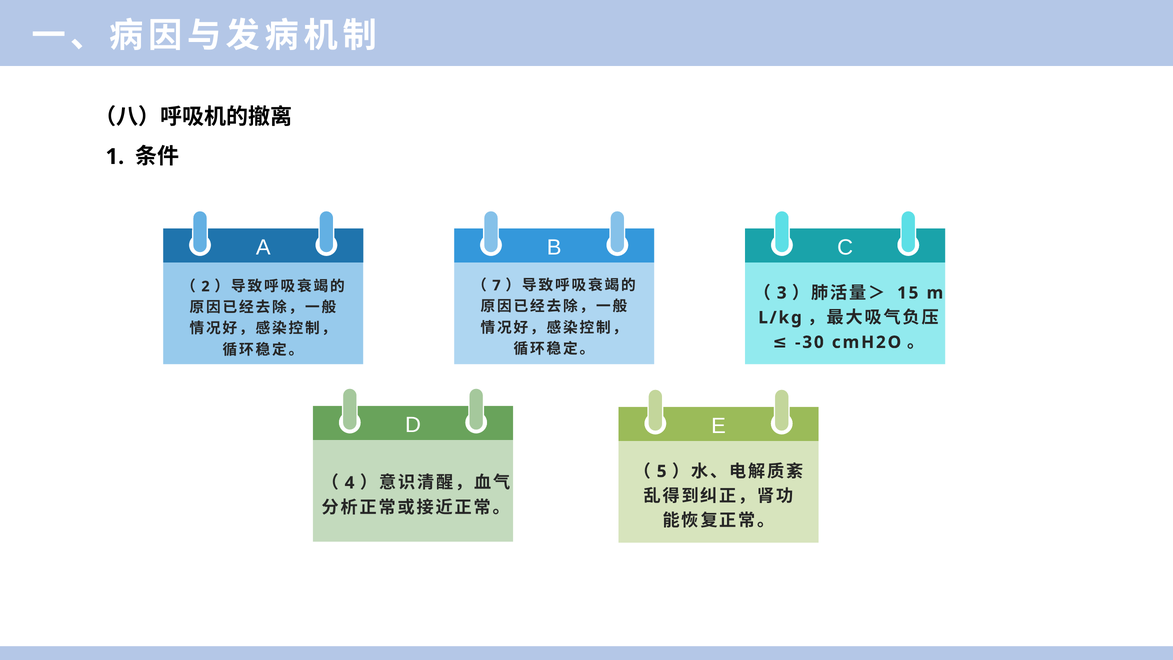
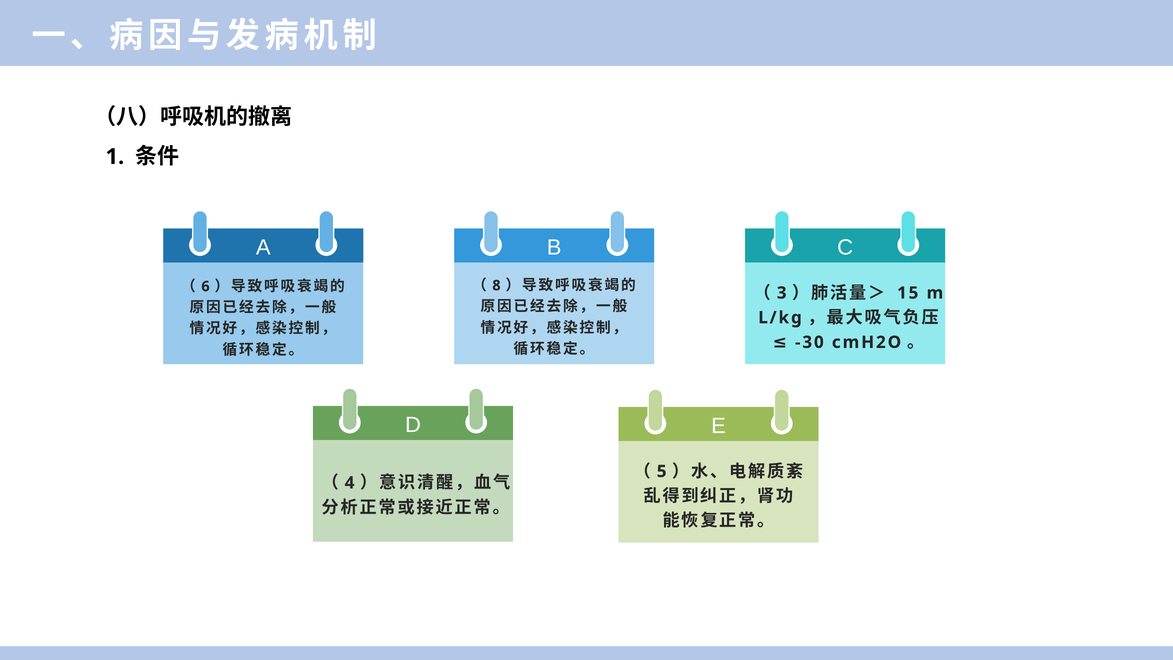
7: 7 -> 8
2: 2 -> 6
